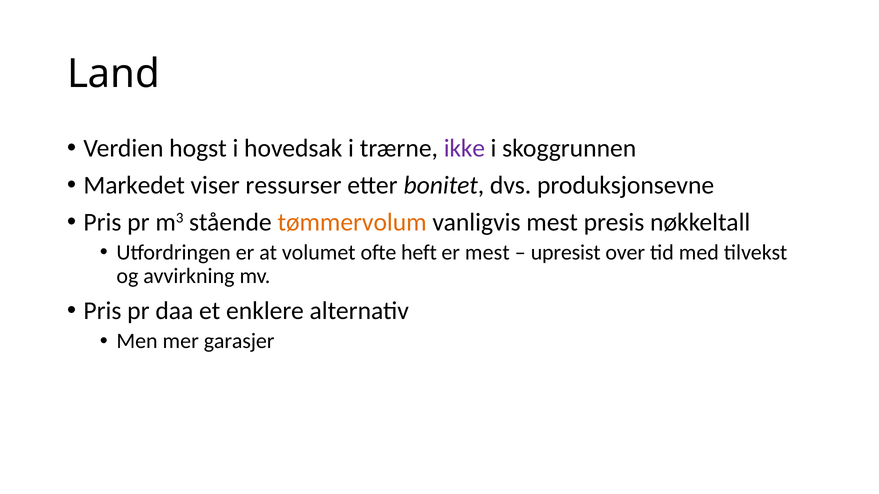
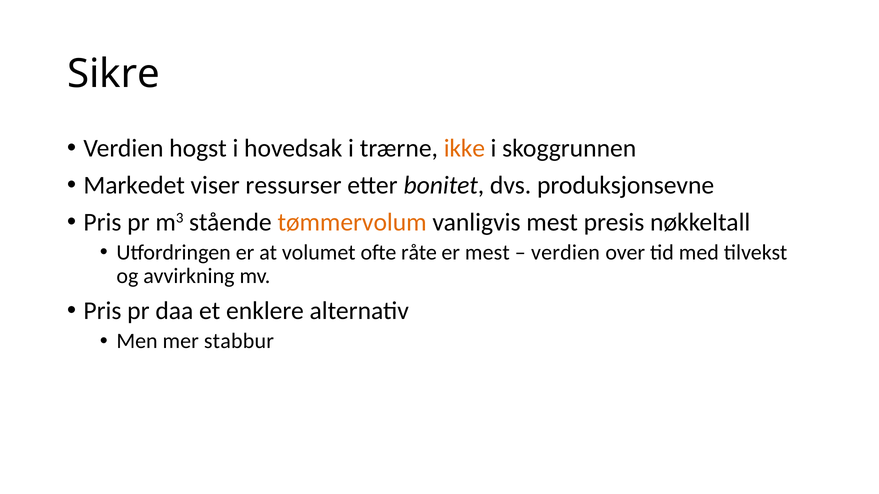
Land: Land -> Sikre
ikke colour: purple -> orange
heft: heft -> råte
upresist at (566, 253): upresist -> verdien
garasjer: garasjer -> stabbur
